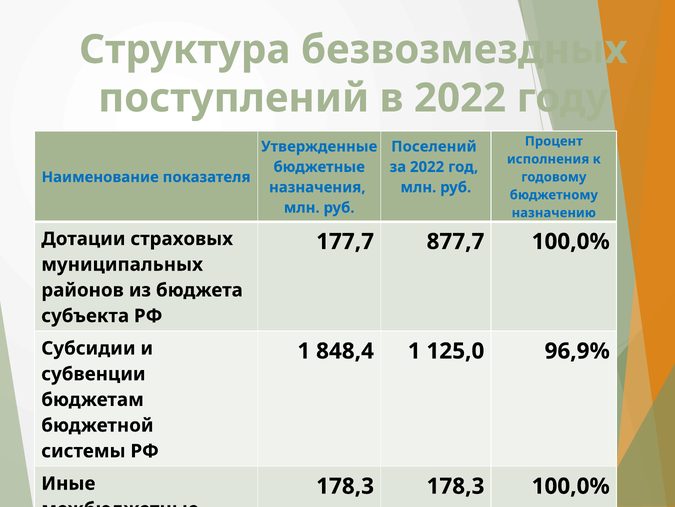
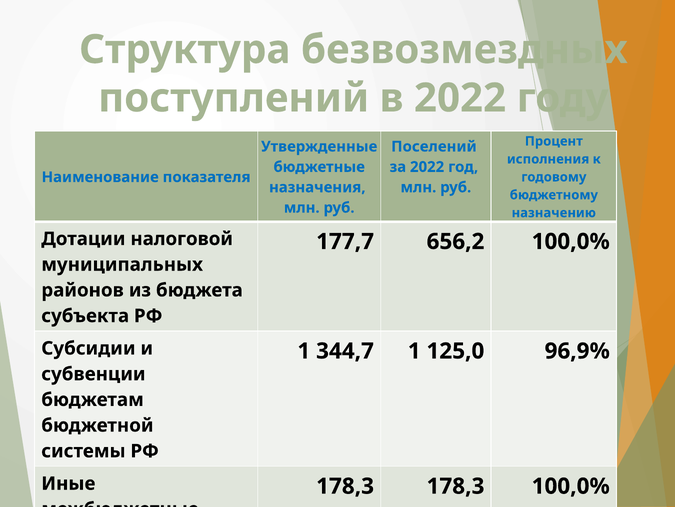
страховых: страховых -> налоговой
877,7: 877,7 -> 656,2
848,4: 848,4 -> 344,7
